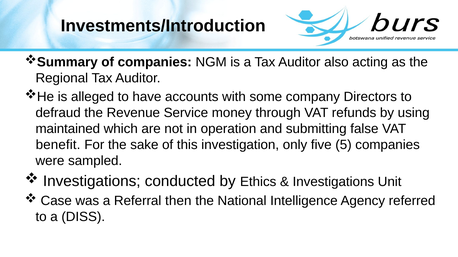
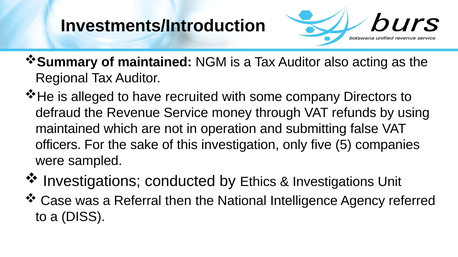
of companies: companies -> maintained
accounts: accounts -> recruited
benefit: benefit -> officers
